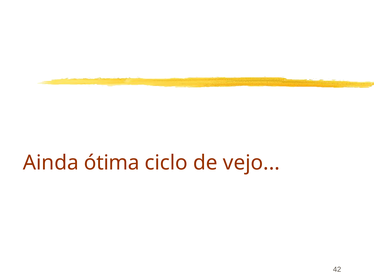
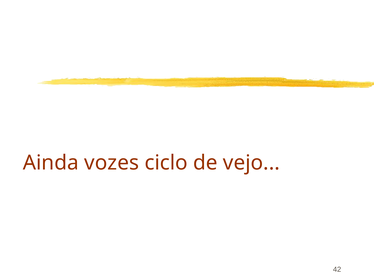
ótima: ótima -> vozes
